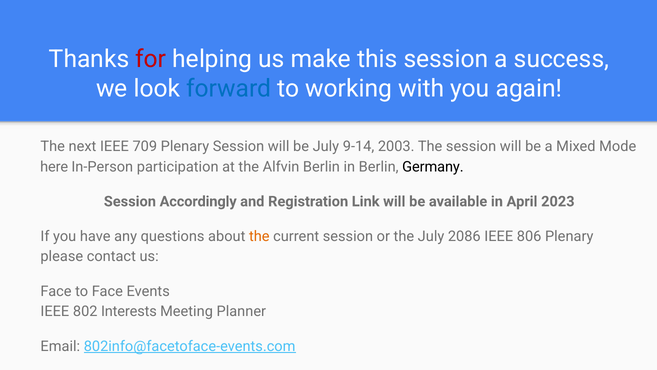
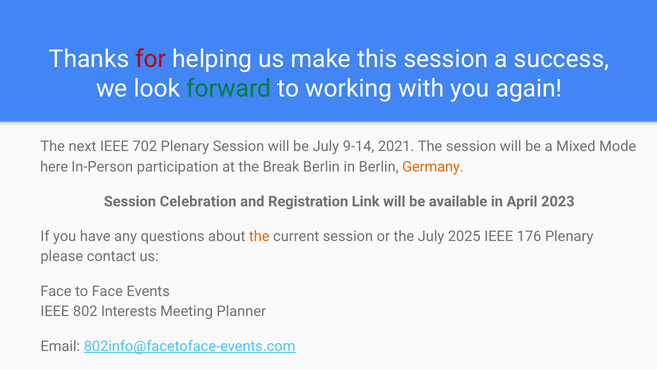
forward colour: blue -> green
709: 709 -> 702
2003: 2003 -> 2021
Alfvin: Alfvin -> Break
Germany colour: black -> orange
Accordingly: Accordingly -> Celebration
2086: 2086 -> 2025
806: 806 -> 176
